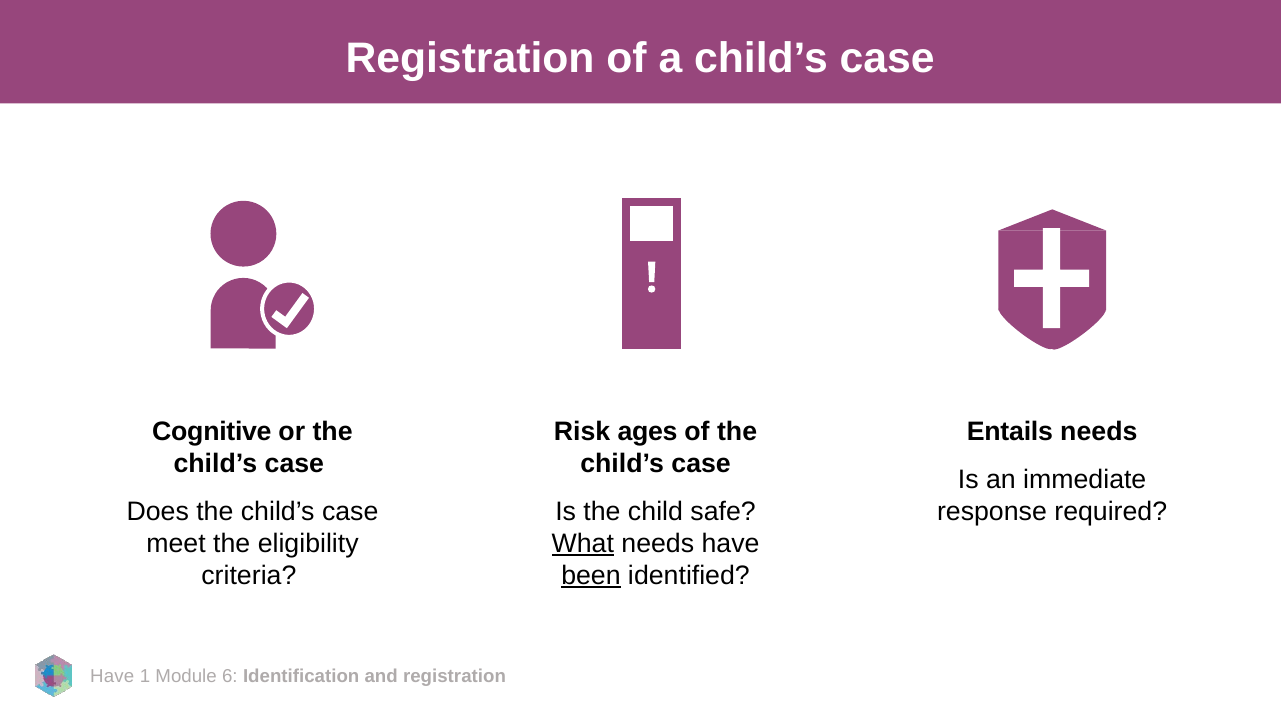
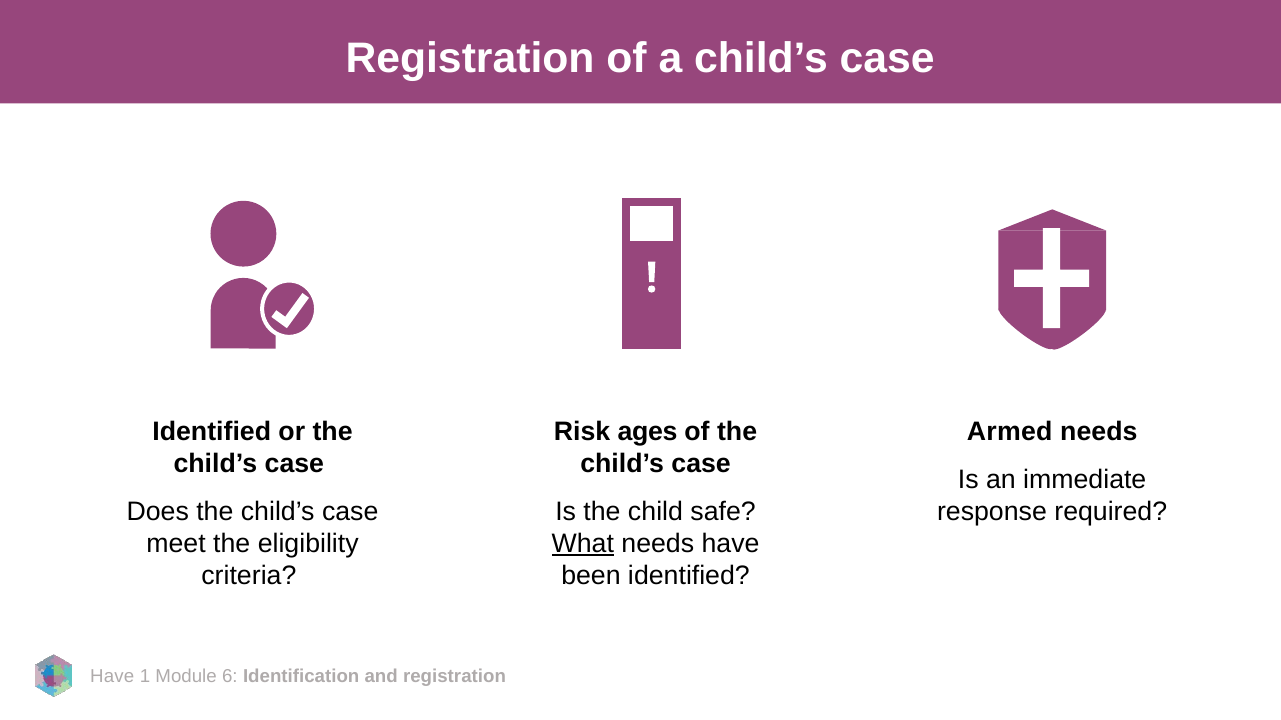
Cognitive at (212, 432): Cognitive -> Identified
Entails: Entails -> Armed
been underline: present -> none
